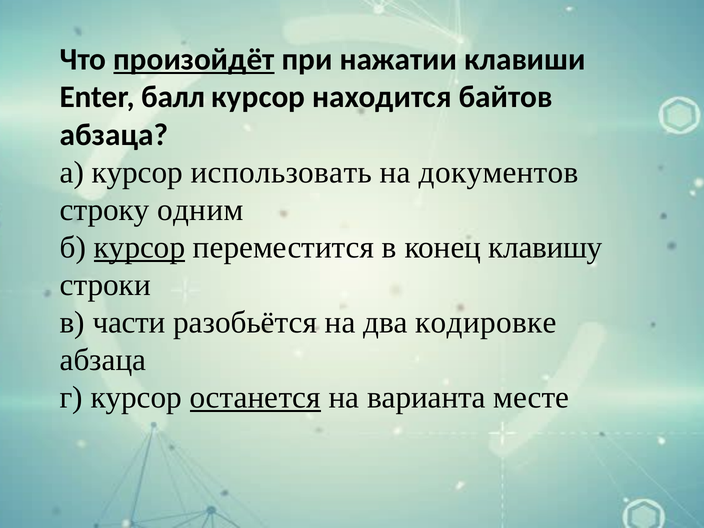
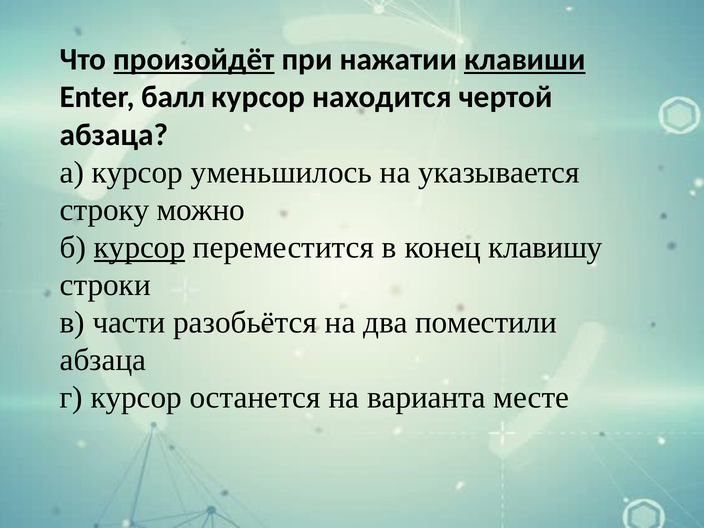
клавиши underline: none -> present
байтов: байтов -> чертой
использовать: использовать -> уменьшилось
документов: документов -> указывается
одним: одним -> можно
кодировке: кодировке -> поместили
останется underline: present -> none
